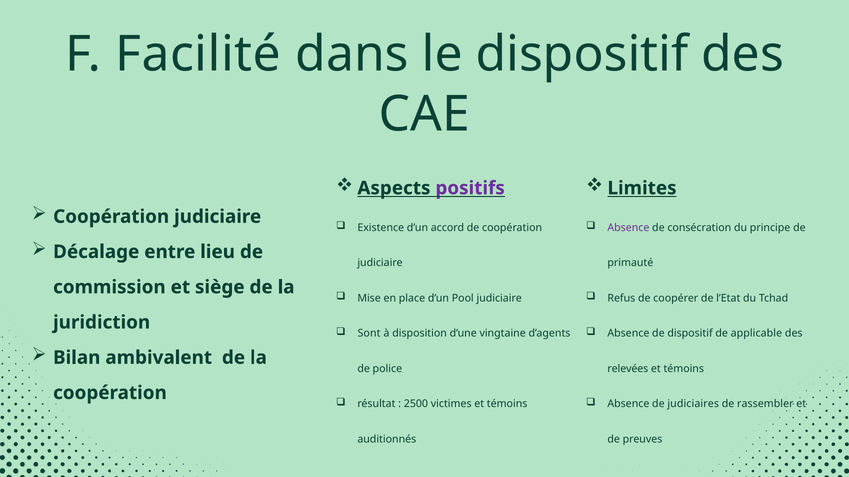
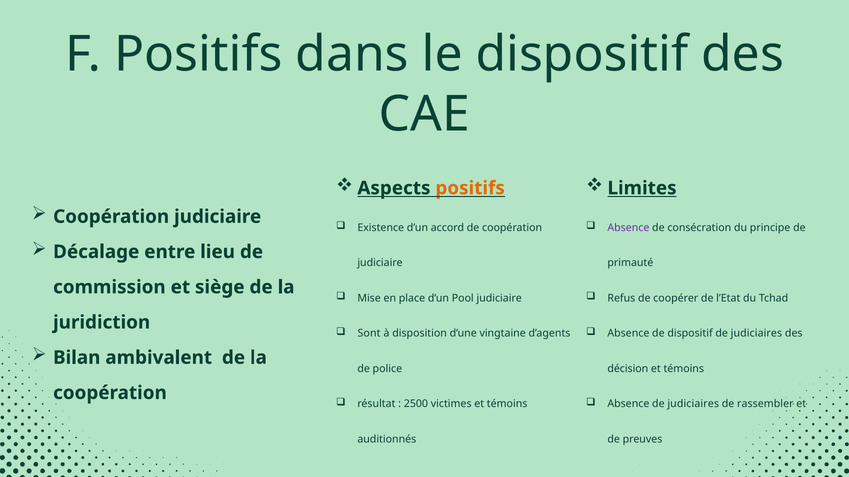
F Facilité: Facilité -> Positifs
positifs at (470, 188) colour: purple -> orange
dispositif de applicable: applicable -> judiciaires
relevées: relevées -> décision
